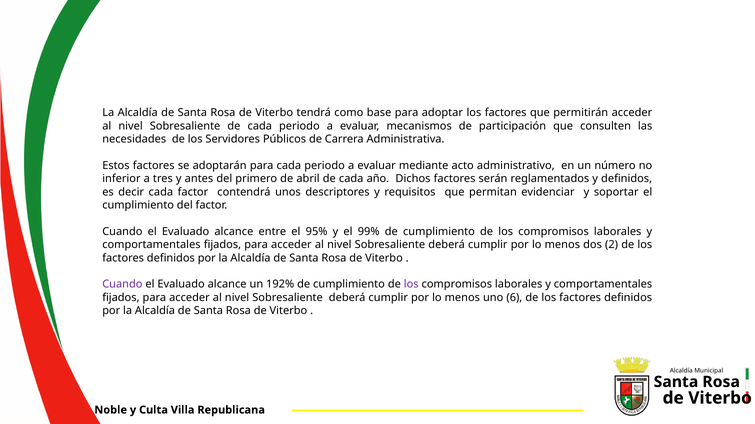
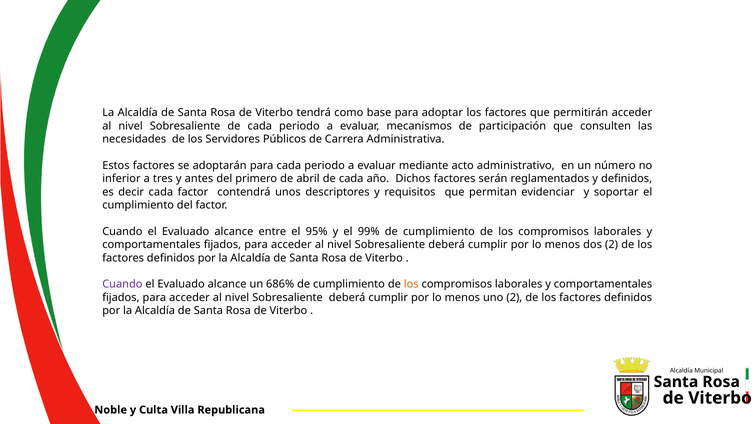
192%: 192% -> 686%
los at (411, 285) colour: purple -> orange
uno 6: 6 -> 2
